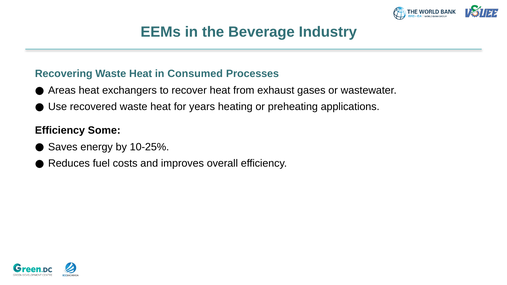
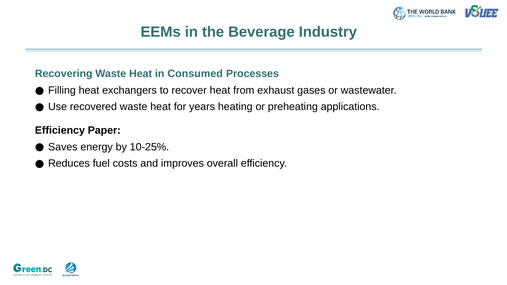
Areas: Areas -> Filling
Some: Some -> Paper
